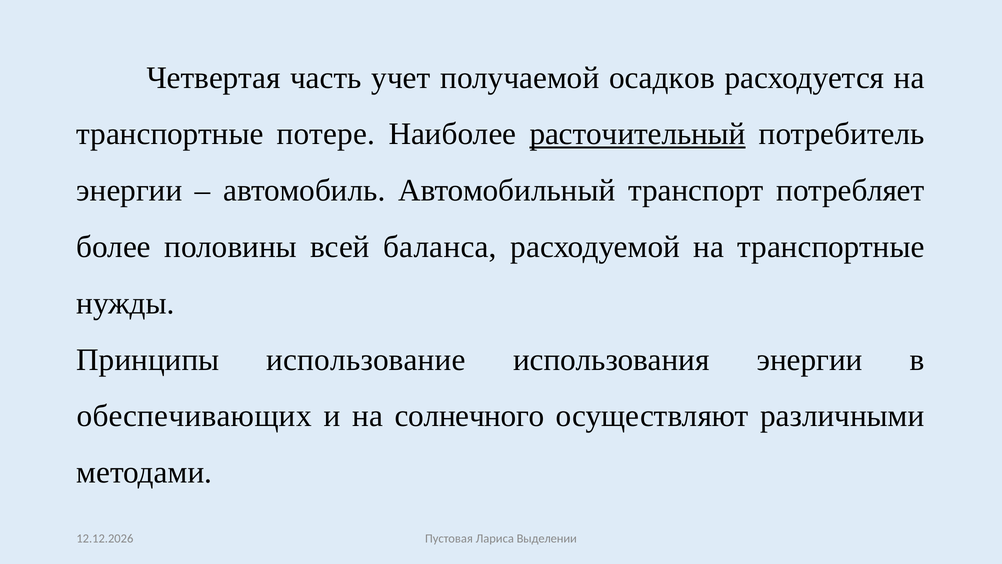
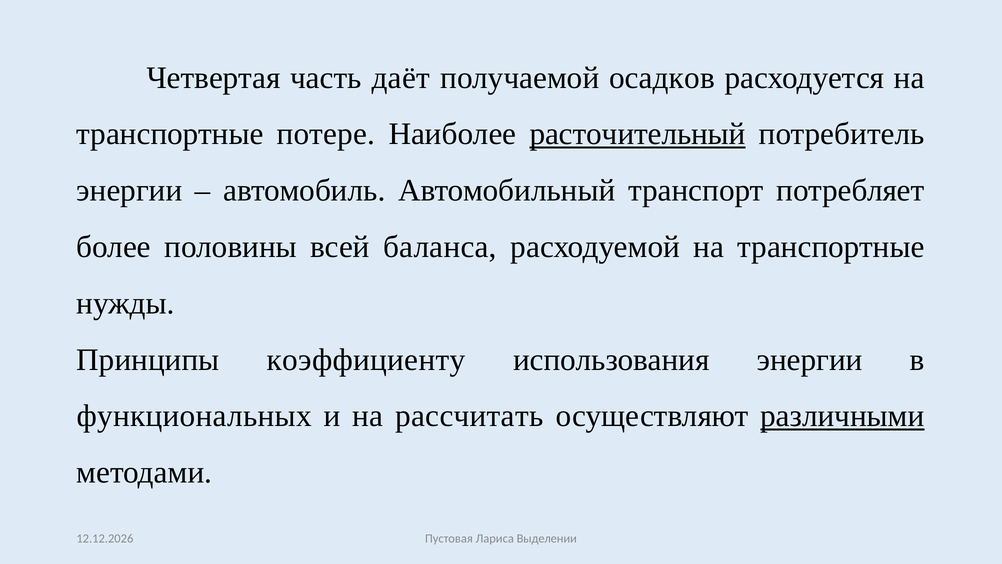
учет: учет -> даёт
использование: использование -> коэффициенту
обеспечивающих: обеспечивающих -> функциональных
солнечного: солнечного -> рассчитать
различными underline: none -> present
